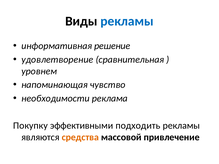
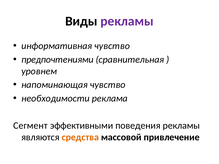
рекламы at (127, 21) colour: blue -> purple
информативная решение: решение -> чувство
удовлетворение: удовлетворение -> предпочтениями
Покупку: Покупку -> Сегмент
подходить: подходить -> поведения
